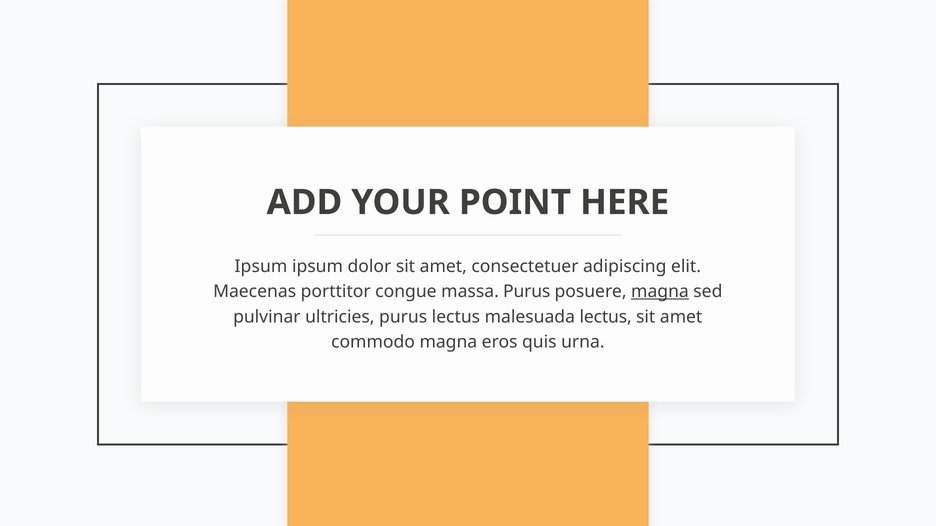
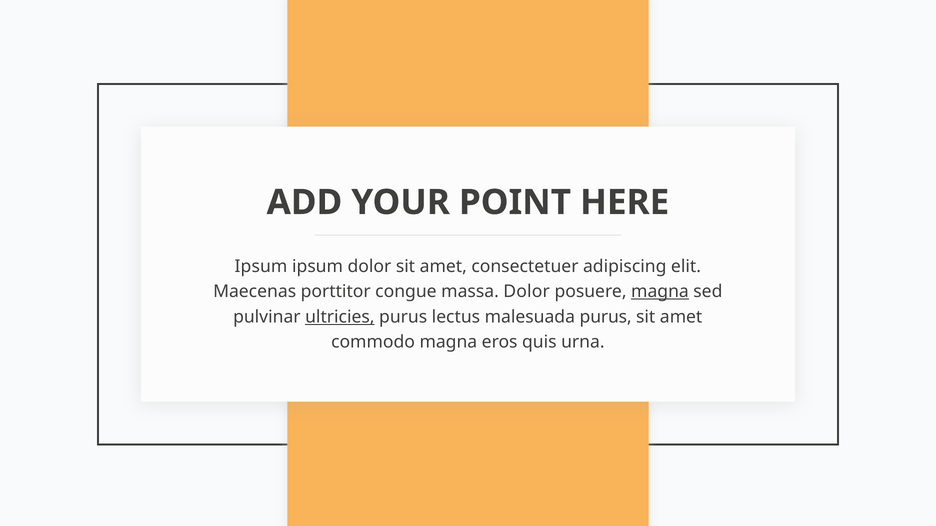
massa Purus: Purus -> Dolor
ultricies underline: none -> present
malesuada lectus: lectus -> purus
